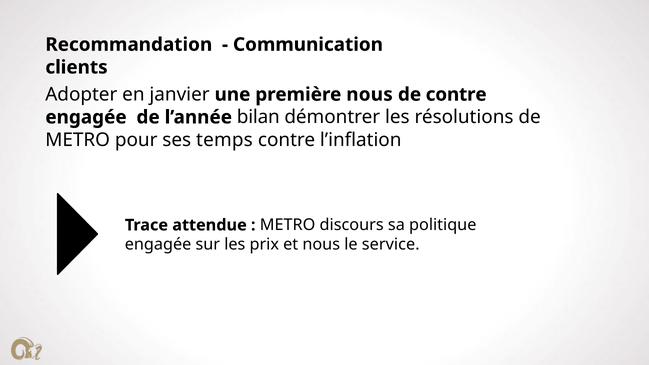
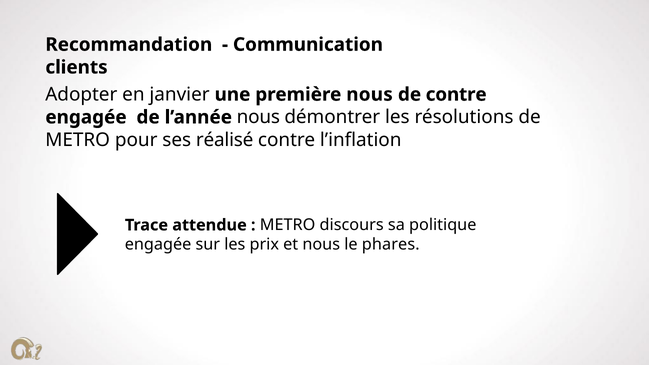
l’année bilan: bilan -> nous
temps: temps -> réalisé
service: service -> phares
